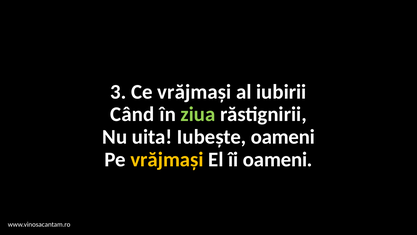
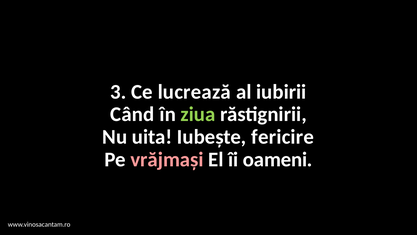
Ce vrăjmași: vrăjmași -> lucrează
Iubește oameni: oameni -> fericire
vrăjmași at (167, 159) colour: yellow -> pink
